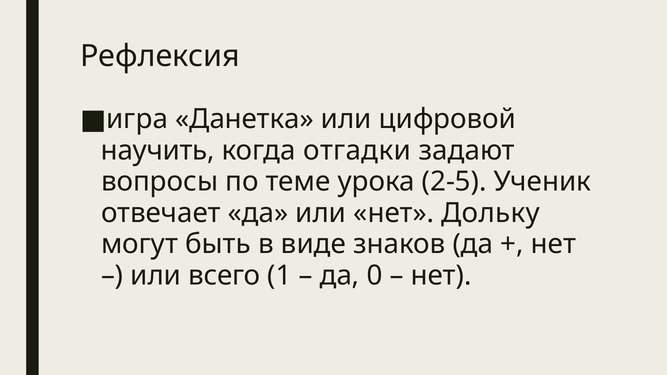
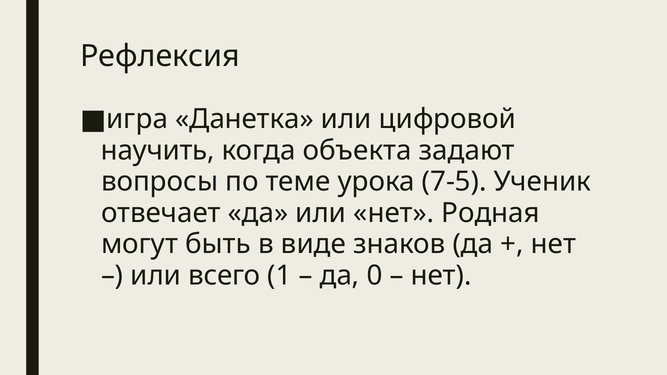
отгадки: отгадки -> объекта
2-5: 2-5 -> 7-5
Дольку: Дольку -> Родная
